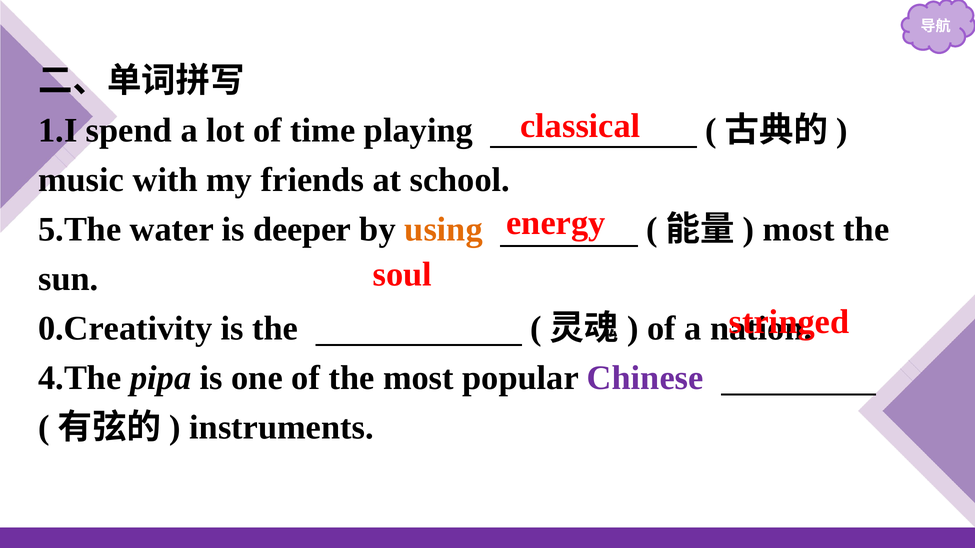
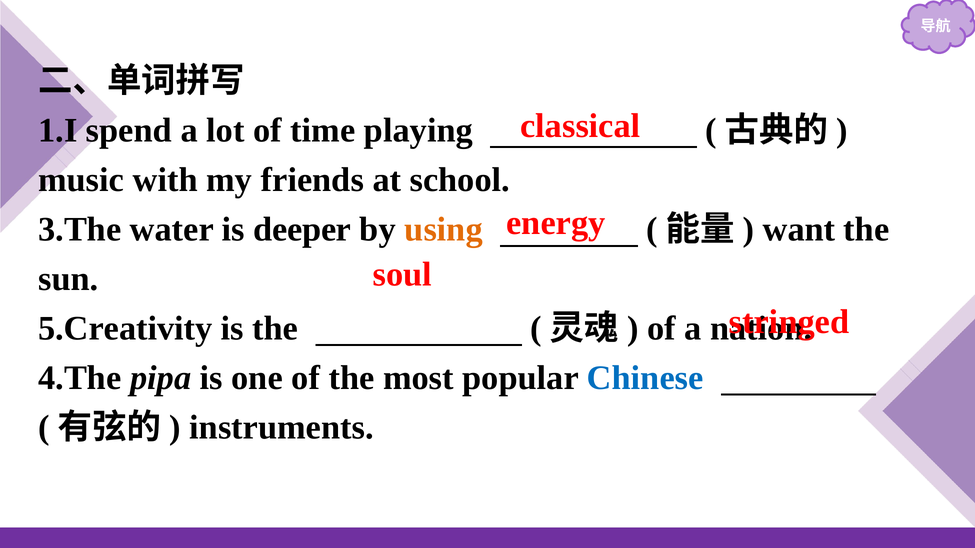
5.The: 5.The -> 3.The
most at (799, 230): most -> want
0.Creativity: 0.Creativity -> 5.Creativity
Chinese colour: purple -> blue
